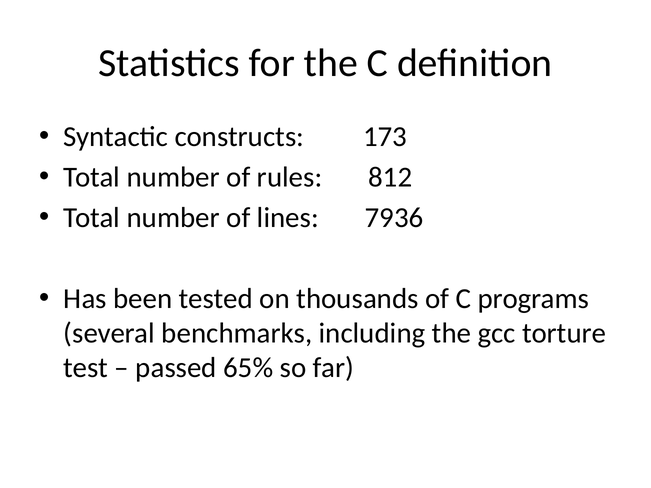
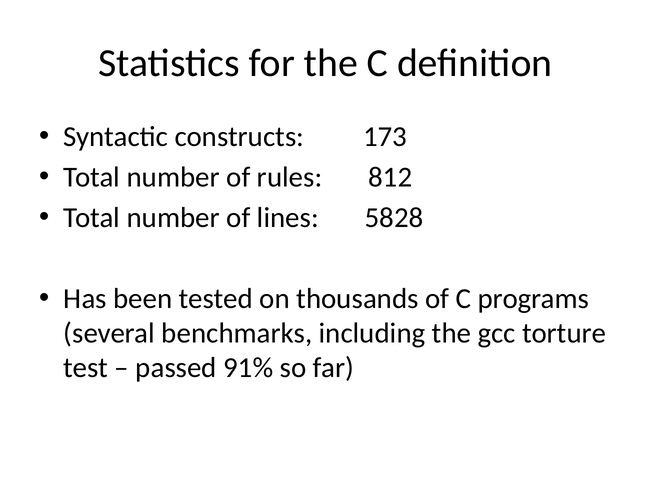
7936: 7936 -> 5828
65%: 65% -> 91%
